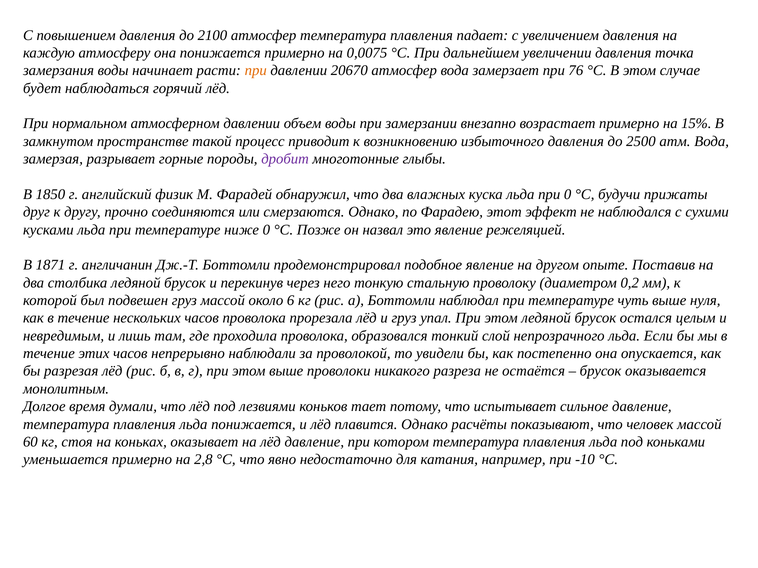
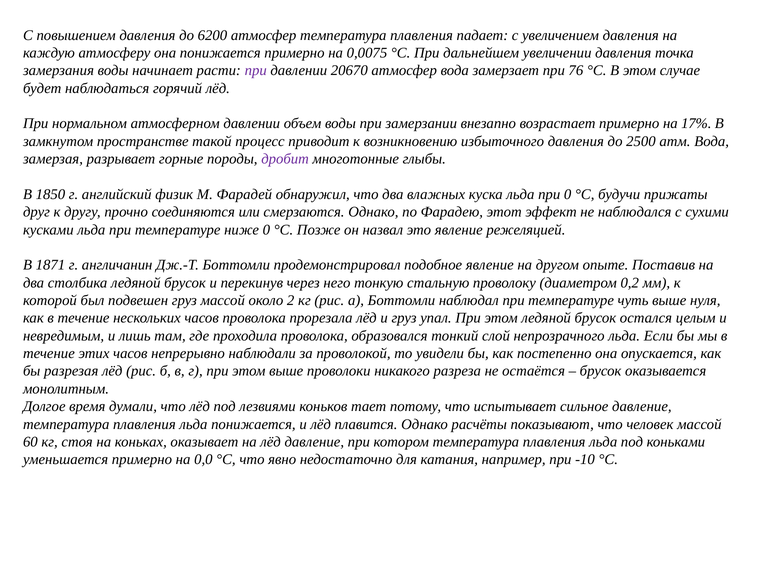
2100: 2100 -> 6200
при at (256, 71) colour: orange -> purple
15%: 15% -> 17%
6: 6 -> 2
2,8: 2,8 -> 0,0
